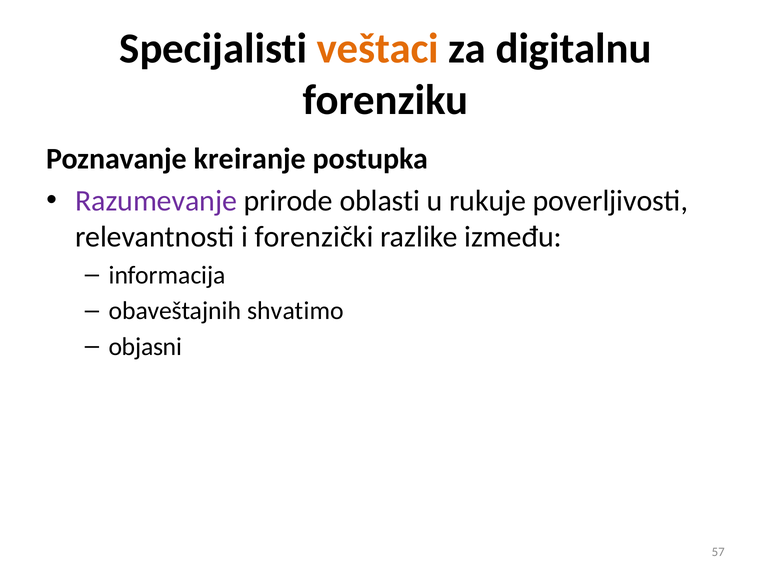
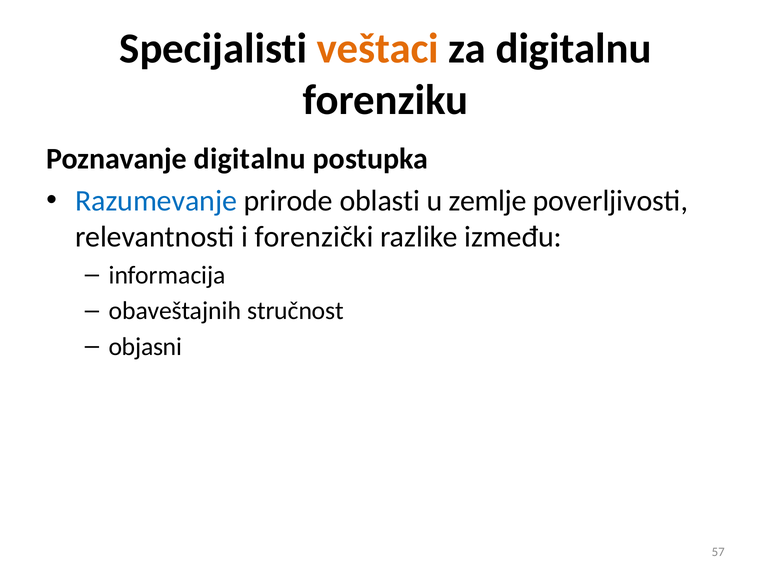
Poznavanje kreiranje: kreiranje -> digitalnu
Razumevanje colour: purple -> blue
rukuje: rukuje -> zemlje
shvatimo: shvatimo -> stručnost
